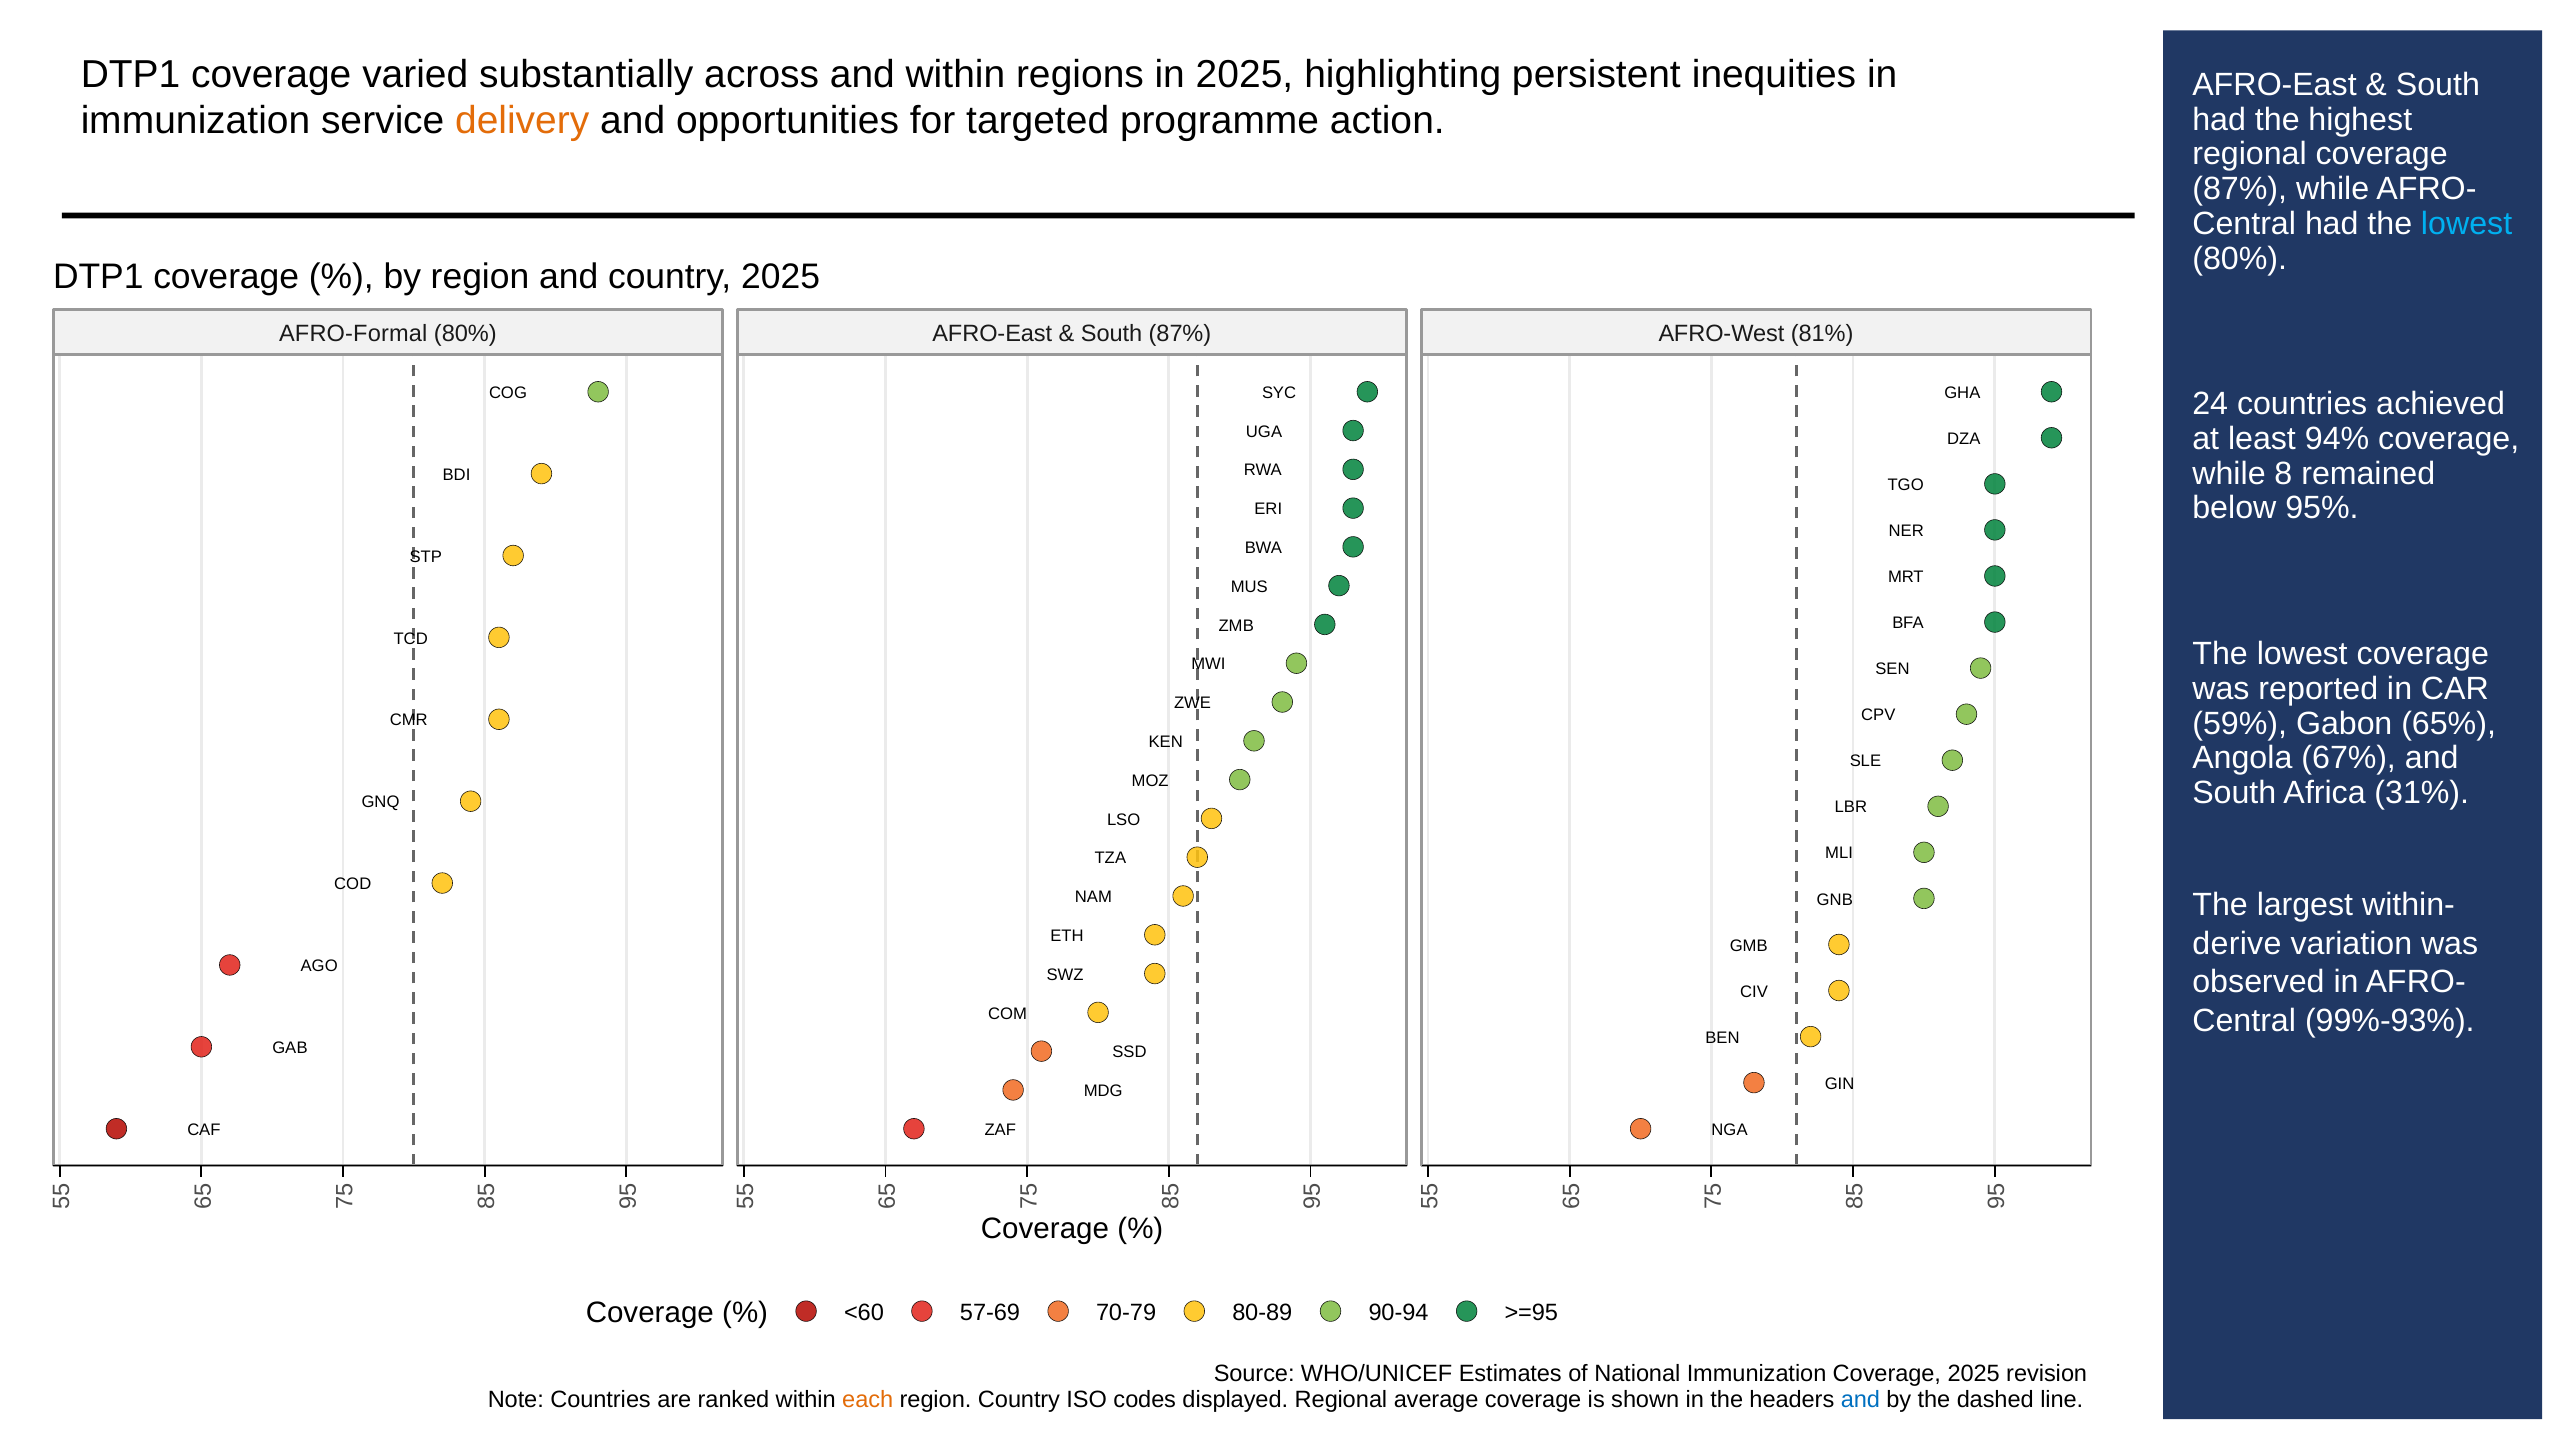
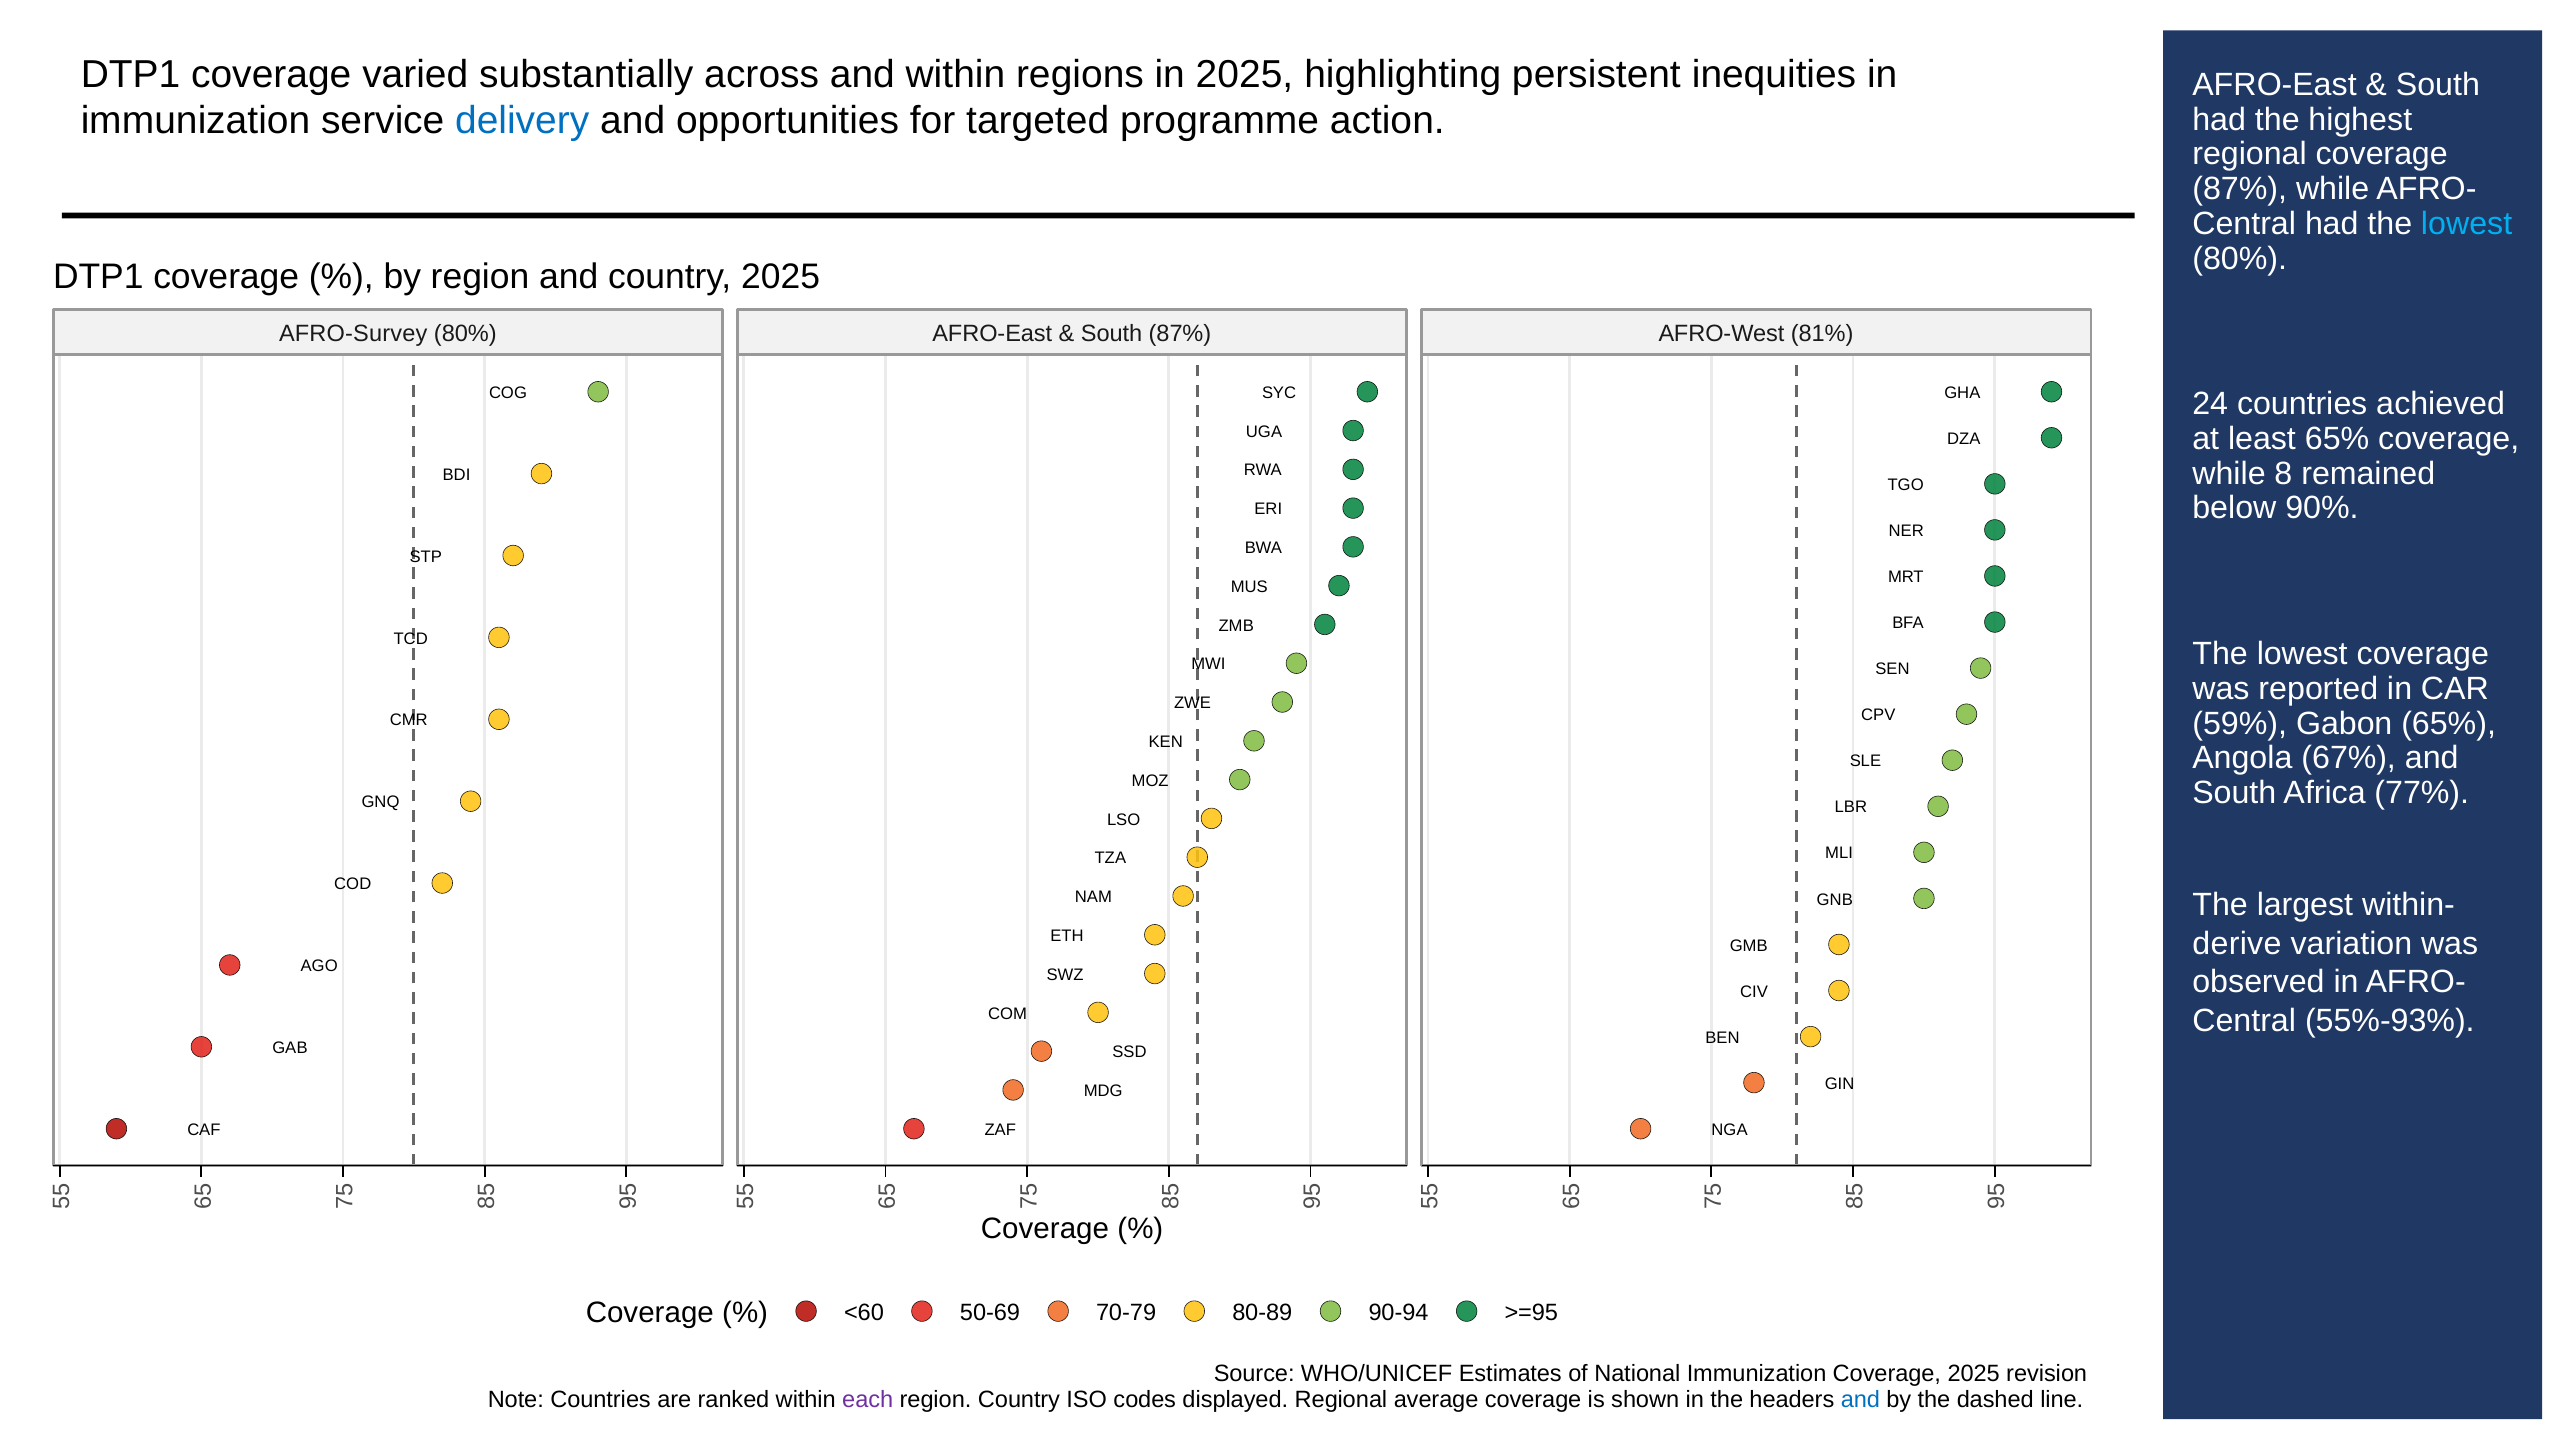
delivery colour: orange -> blue
AFRO-Formal: AFRO-Formal -> AFRO-Survey
least 94%: 94% -> 65%
95%: 95% -> 90%
31%: 31% -> 77%
99%-93%: 99%-93% -> 55%-93%
57-69: 57-69 -> 50-69
each colour: orange -> purple
